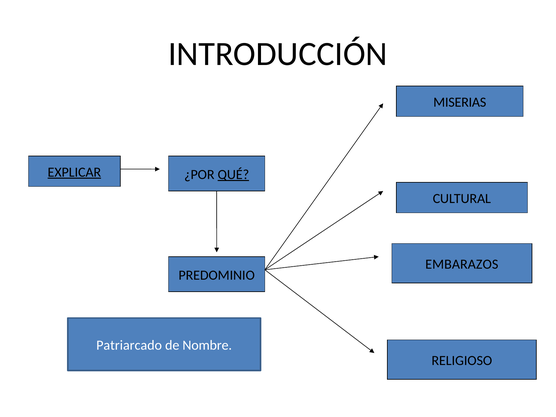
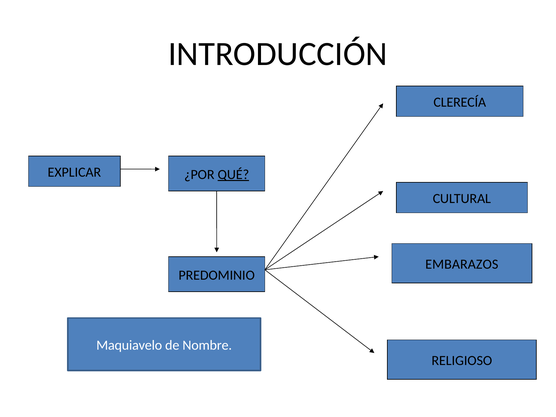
MISERIAS: MISERIAS -> CLERECÍA
EXPLICAR underline: present -> none
Patriarcado: Patriarcado -> Maquiavelo
